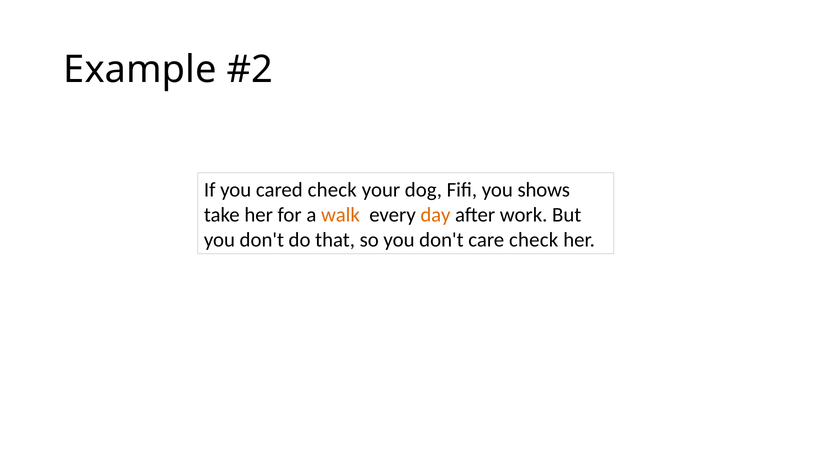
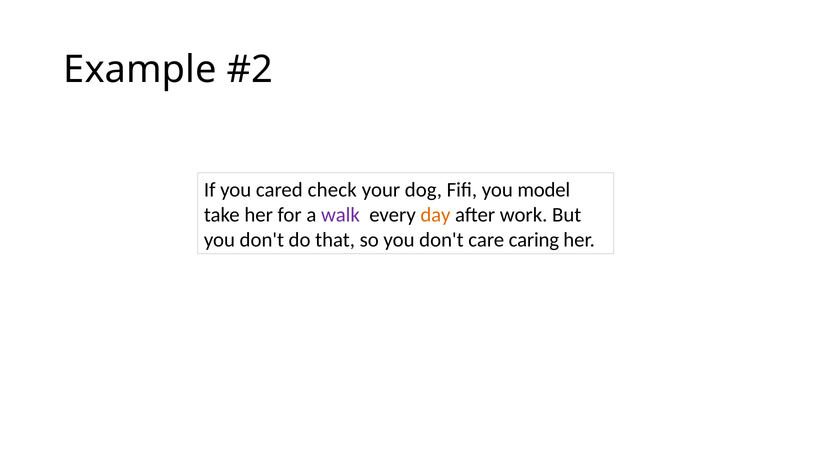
shows: shows -> model
walk colour: orange -> purple
care check: check -> caring
